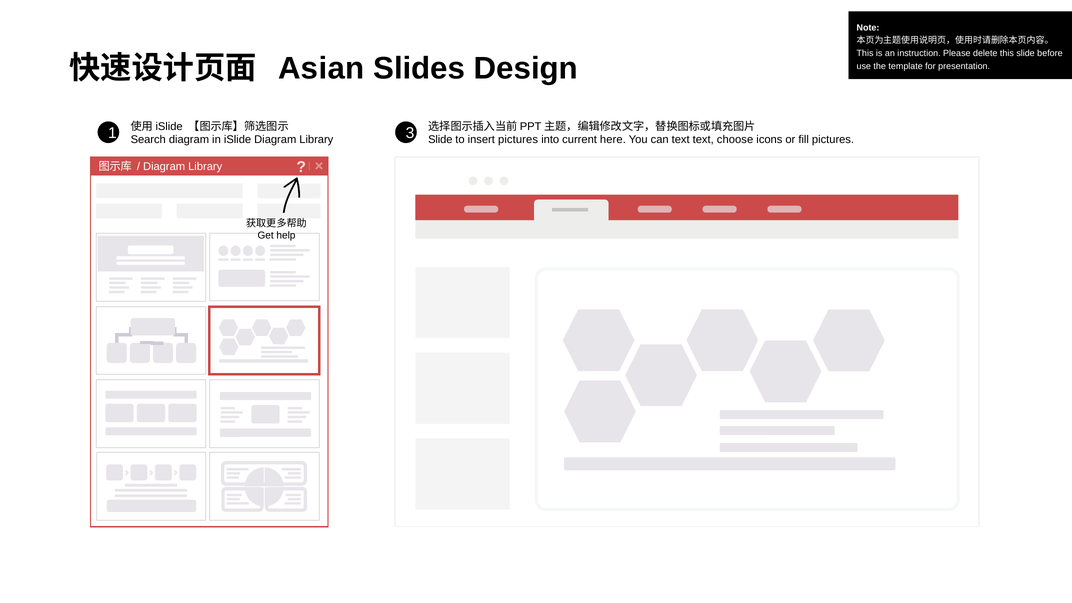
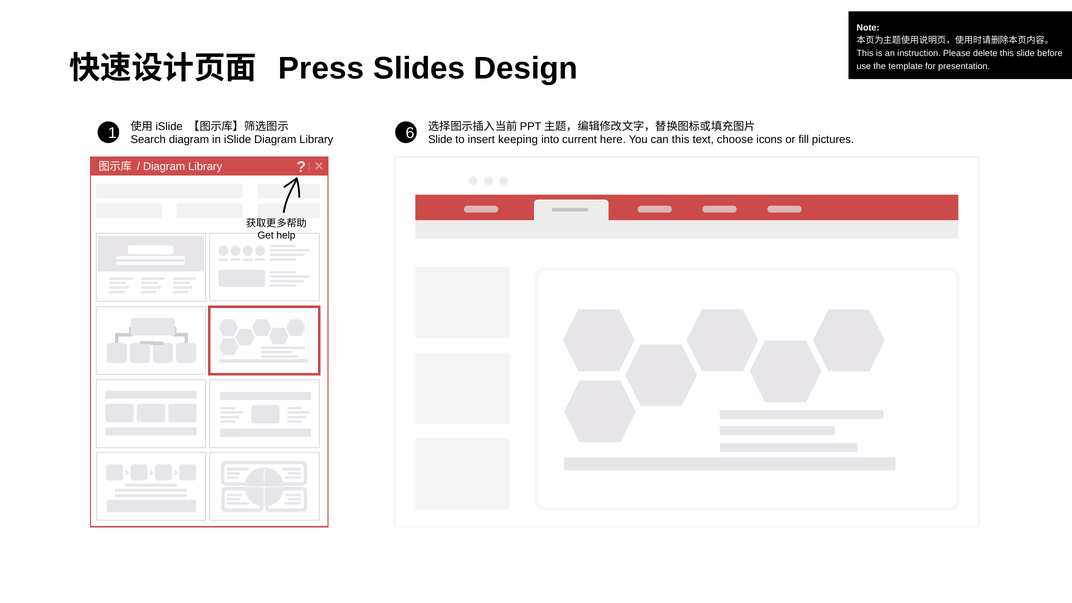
Asian: Asian -> Press
3: 3 -> 6
insert pictures: pictures -> keeping
can text: text -> this
